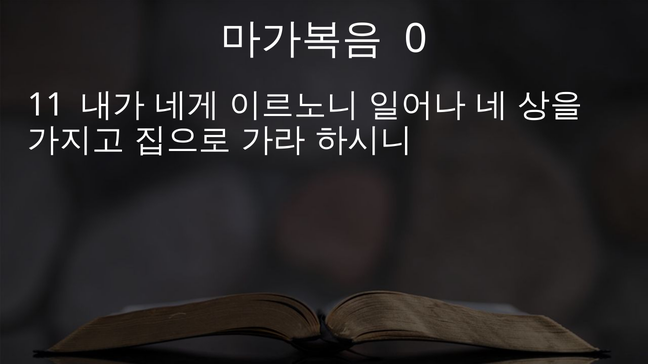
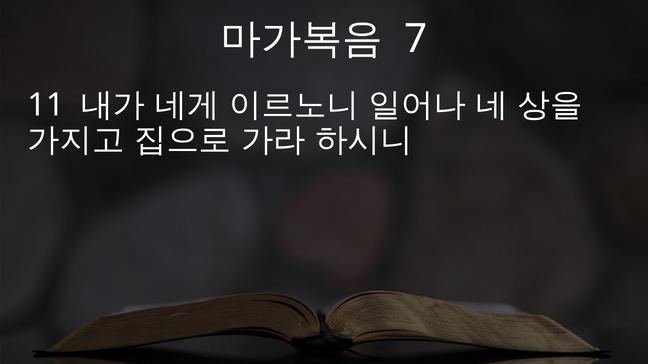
0: 0 -> 7
